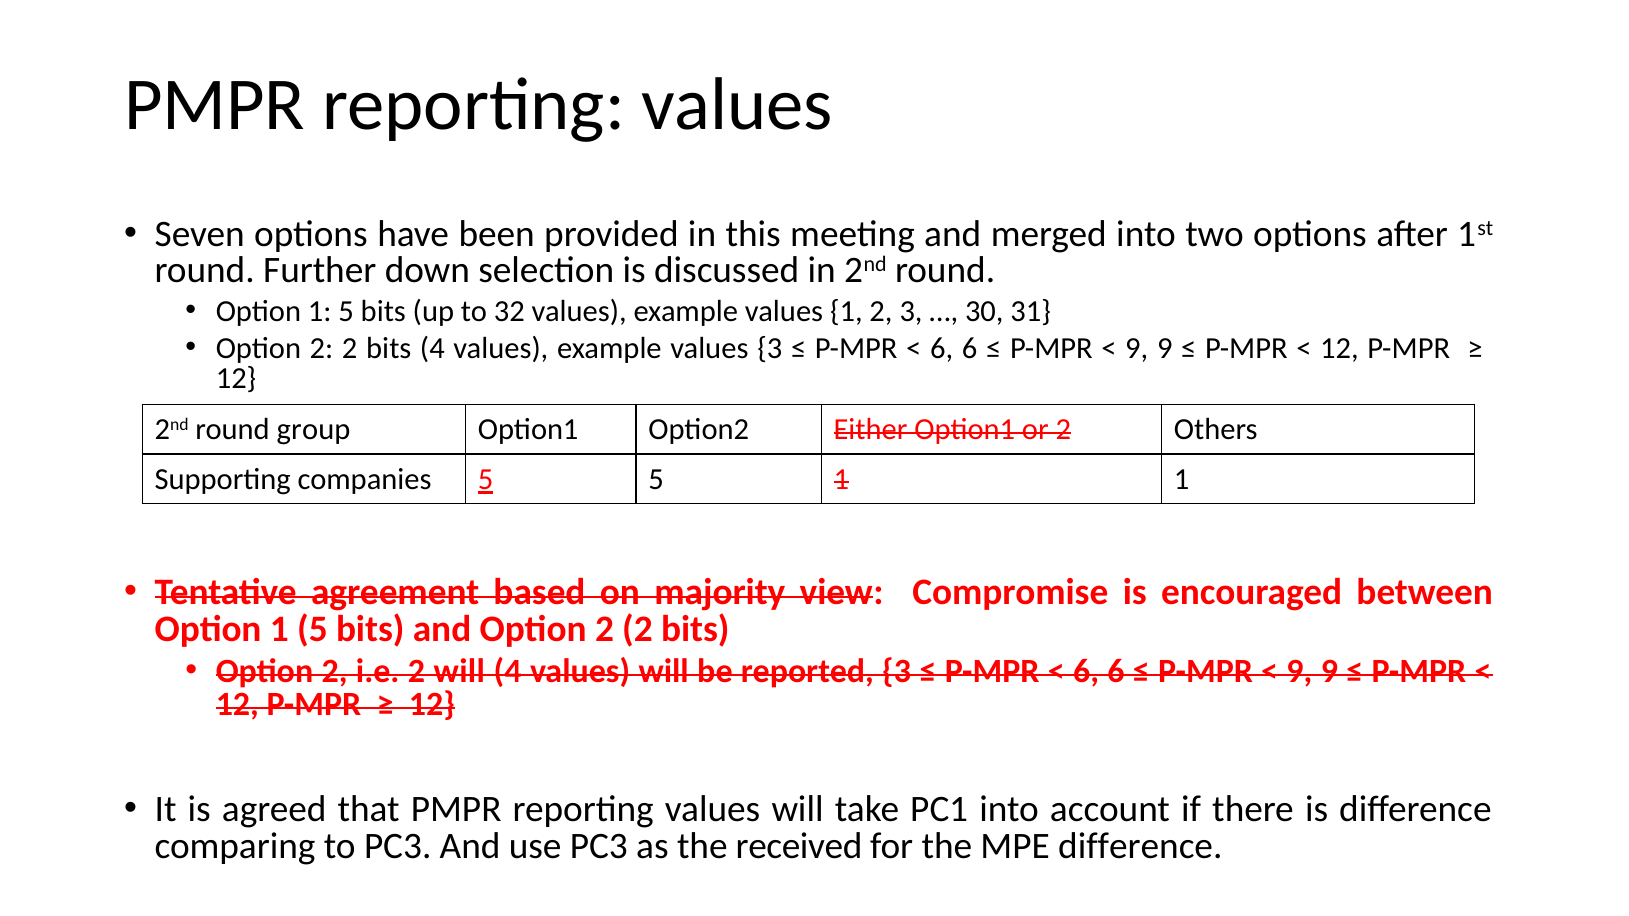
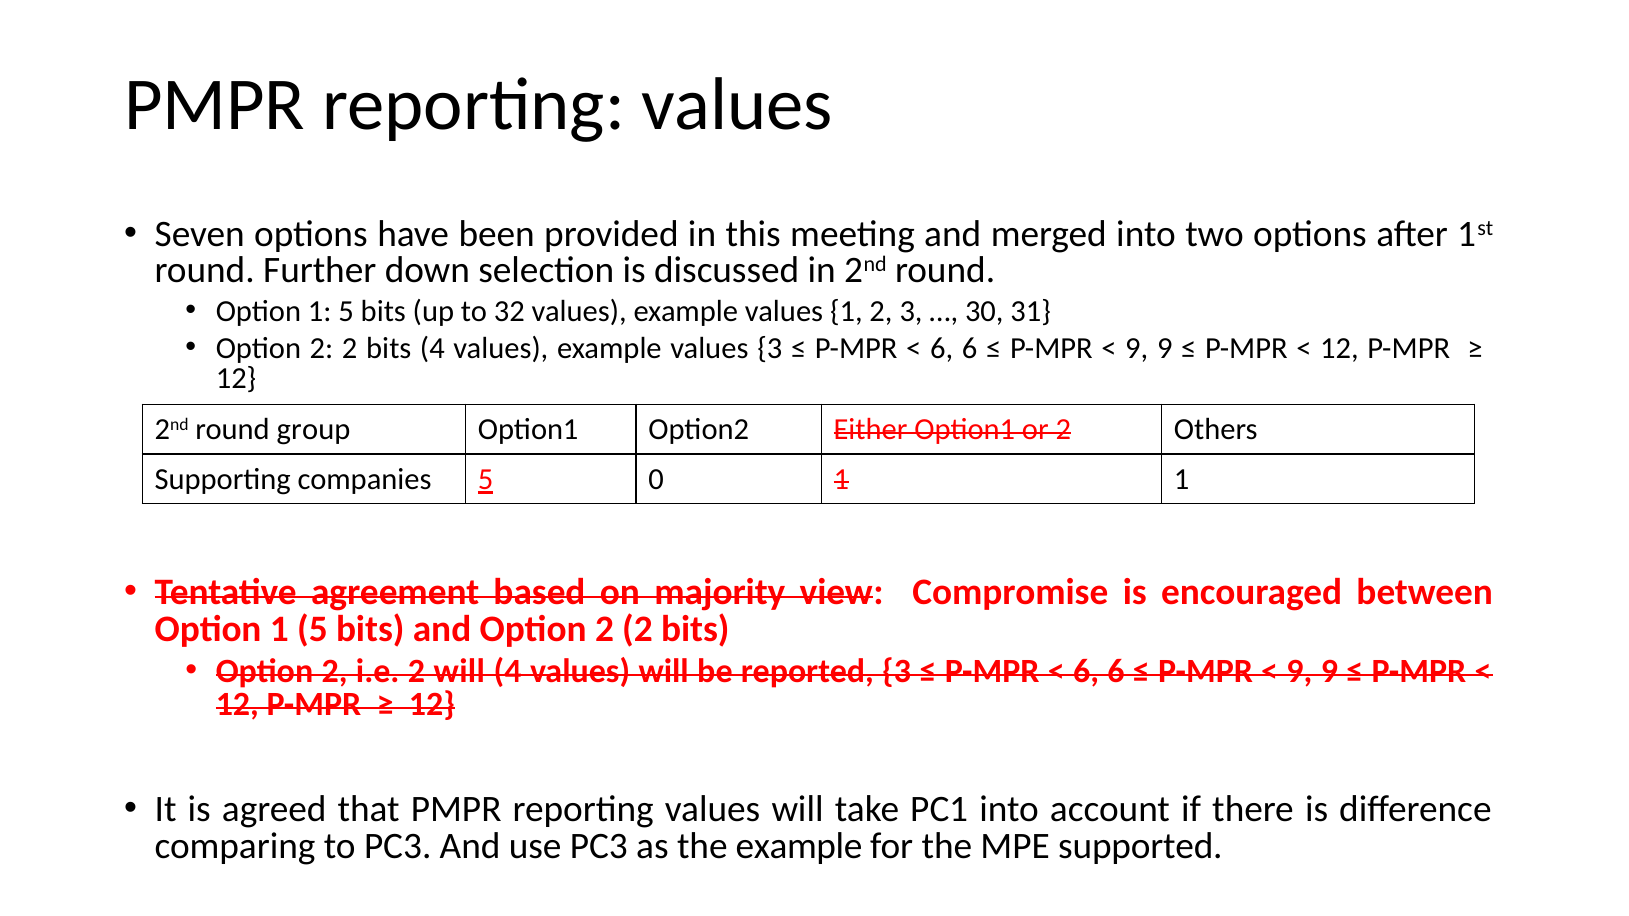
5 5: 5 -> 0
the received: received -> example
MPE difference: difference -> supported
